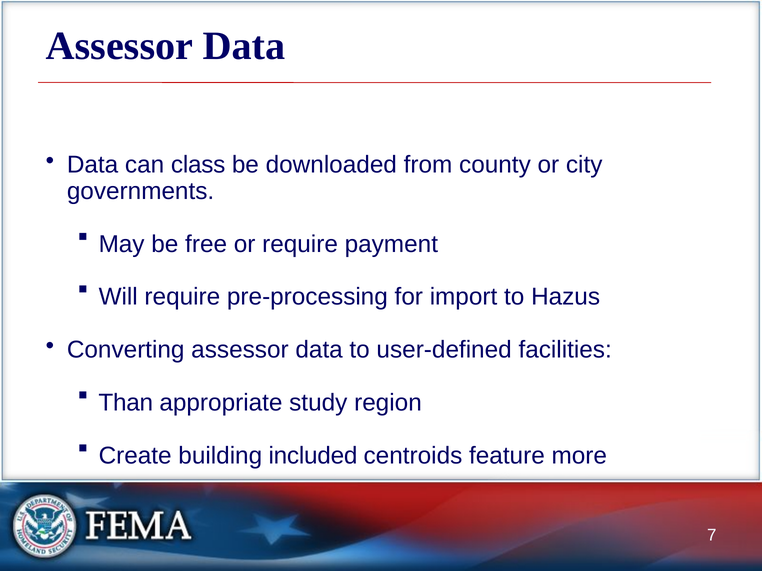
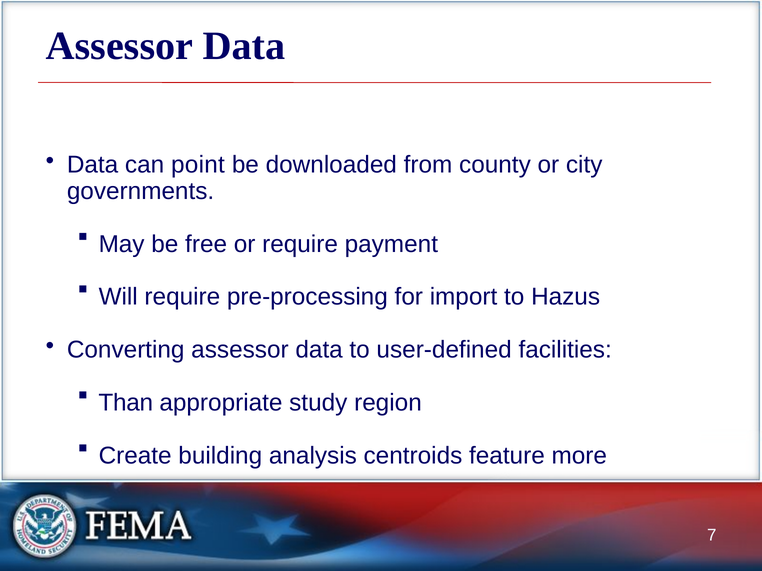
class: class -> point
included: included -> analysis
